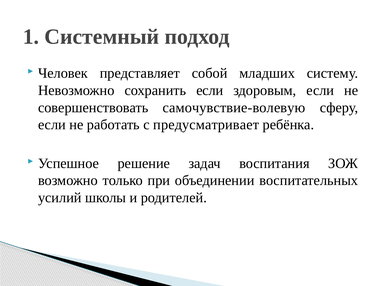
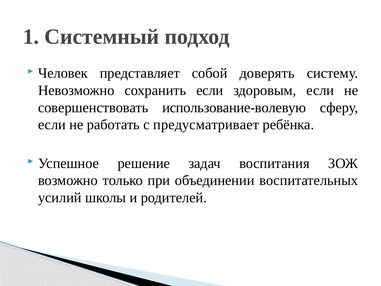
младших: младших -> доверять
самочувствие-волевую: самочувствие-волевую -> использование-волевую
